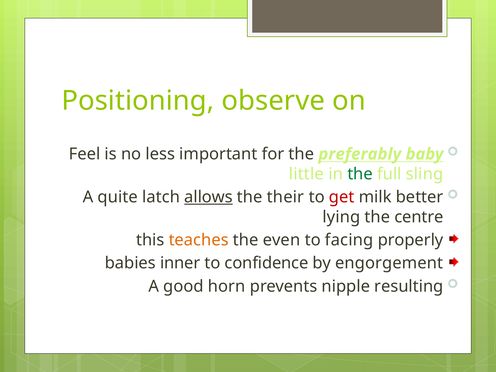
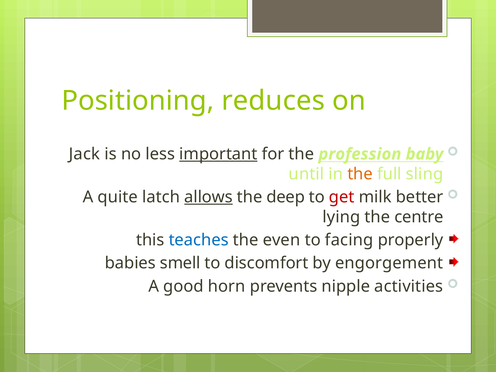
observe: observe -> reduces
Feel: Feel -> Jack
important underline: none -> present
preferably: preferably -> profession
little: little -> until
the at (360, 174) colour: green -> orange
their: their -> deep
teaches colour: orange -> blue
inner: inner -> smell
confidence: confidence -> discomfort
resulting: resulting -> activities
